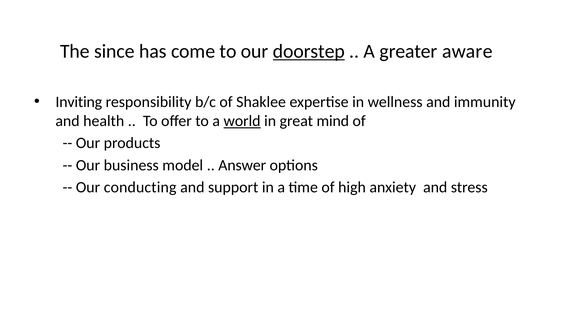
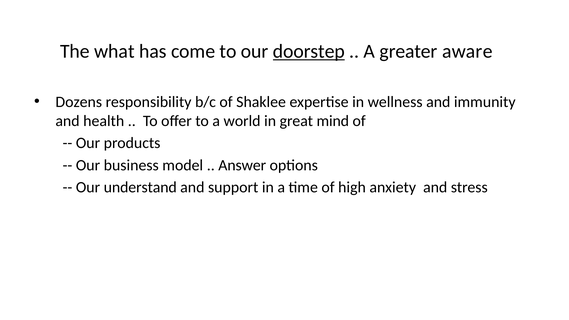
since: since -> what
Inviting: Inviting -> Dozens
world underline: present -> none
conducting: conducting -> understand
